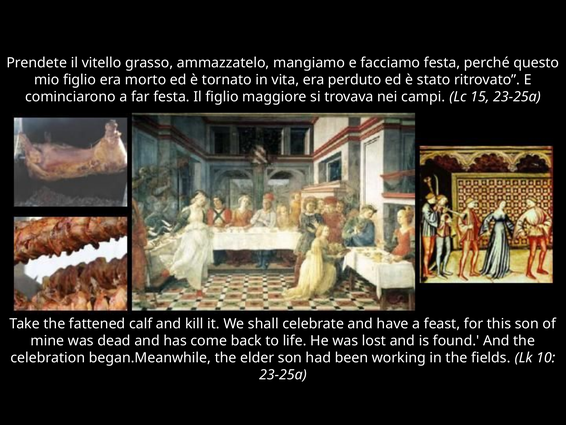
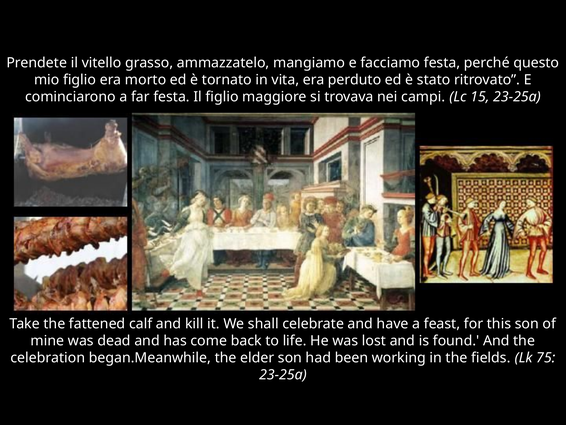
10: 10 -> 75
